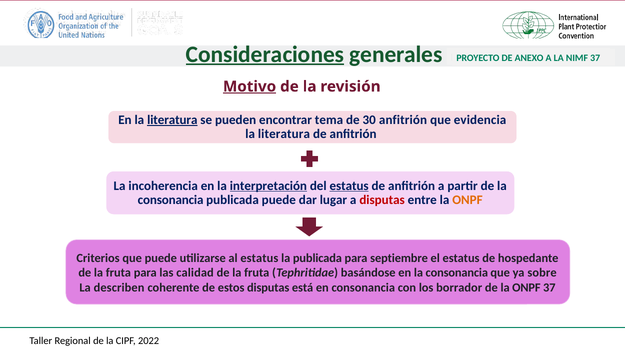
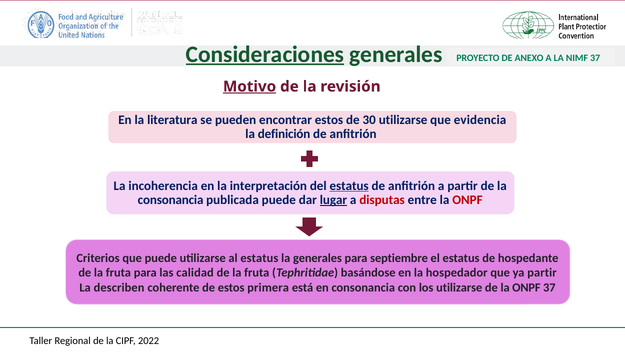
literatura at (172, 120) underline: present -> none
encontrar tema: tema -> estos
30 anfitrión: anfitrión -> utilizarse
literatura at (284, 134): literatura -> definición
interpretación underline: present -> none
lugar underline: none -> present
ONPF at (467, 200) colour: orange -> red
la publicada: publicada -> generales
en la consonancia: consonancia -> hospedador
ya sobre: sobre -> partir
estos disputas: disputas -> primera
los borrador: borrador -> utilizarse
